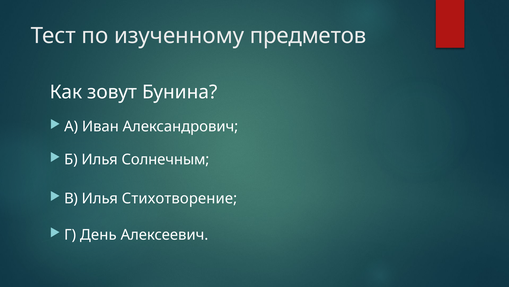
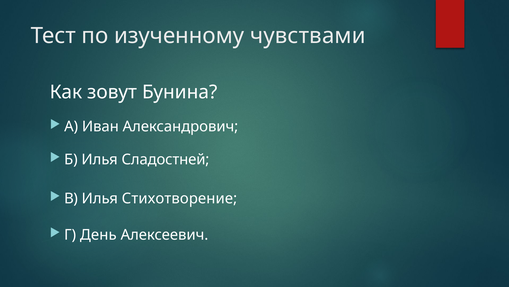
предметов: предметов -> чувствами
Солнечным: Солнечным -> Сладостней
